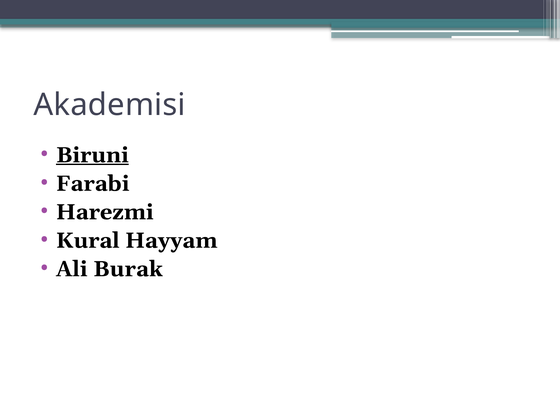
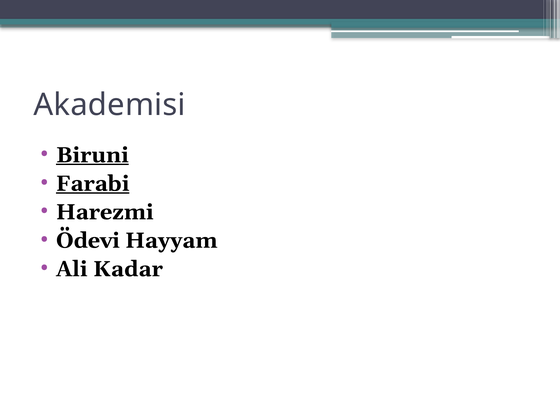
Farabi underline: none -> present
Kural: Kural -> Ödevi
Burak: Burak -> Kadar
